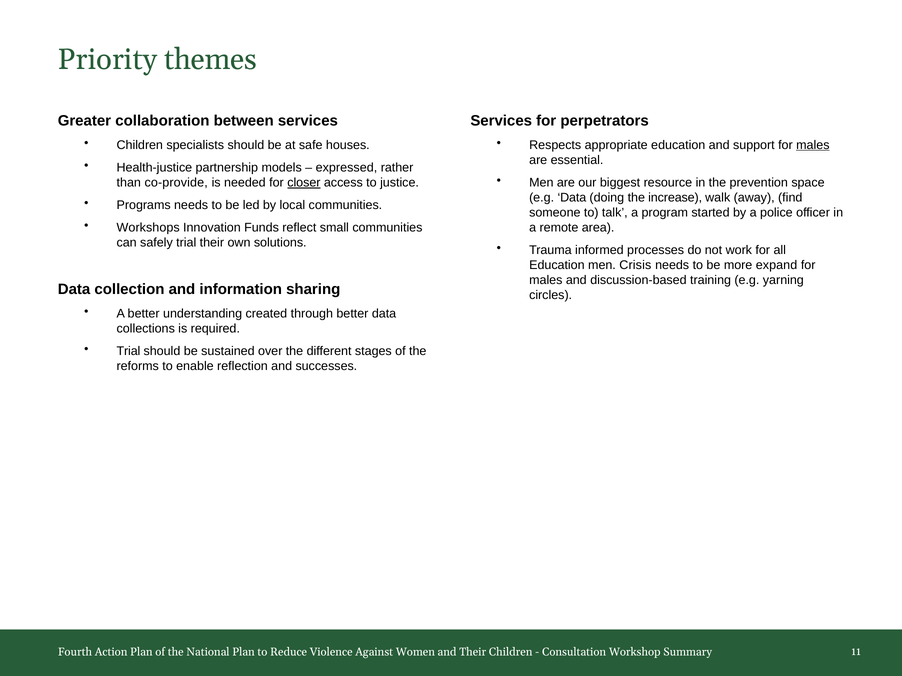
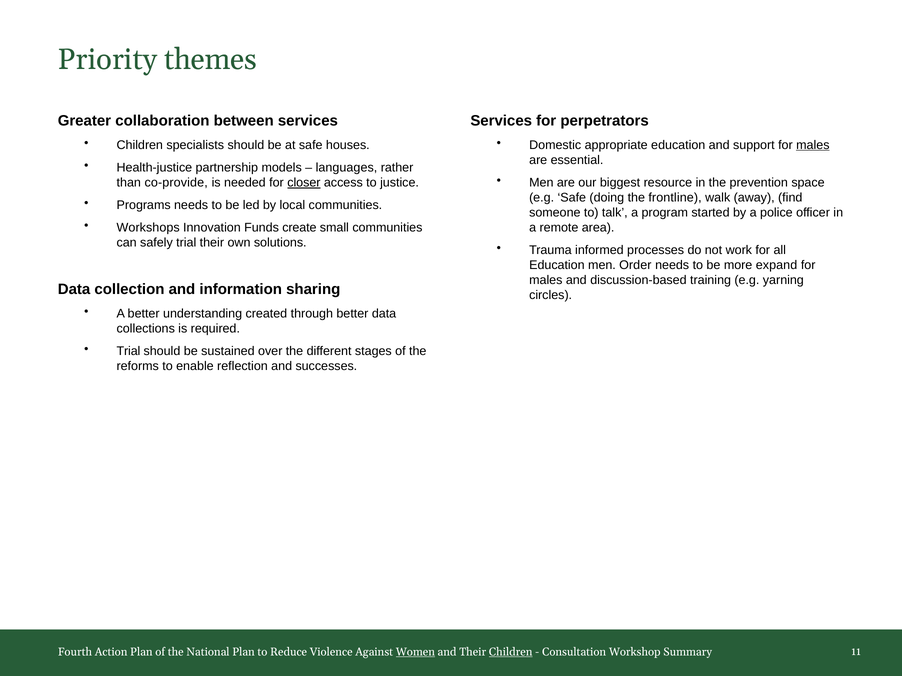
Respects: Respects -> Domestic
expressed: expressed -> languages
e.g Data: Data -> Safe
increase: increase -> frontline
reflect: reflect -> create
Crisis: Crisis -> Order
Women underline: none -> present
Children at (511, 652) underline: none -> present
